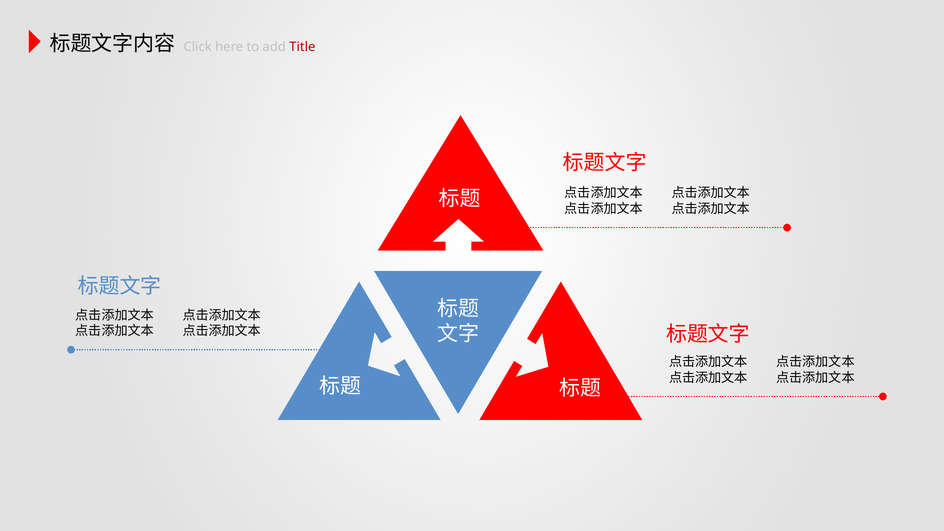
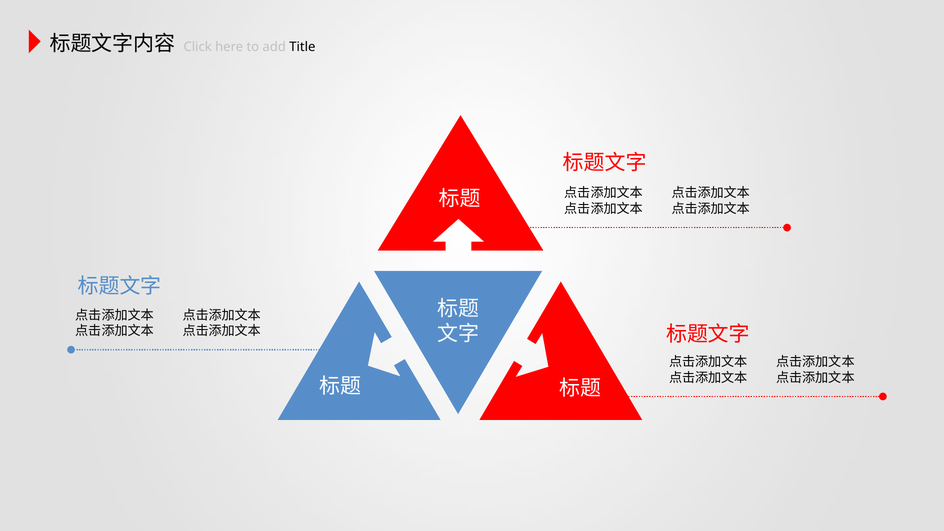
Title colour: red -> black
